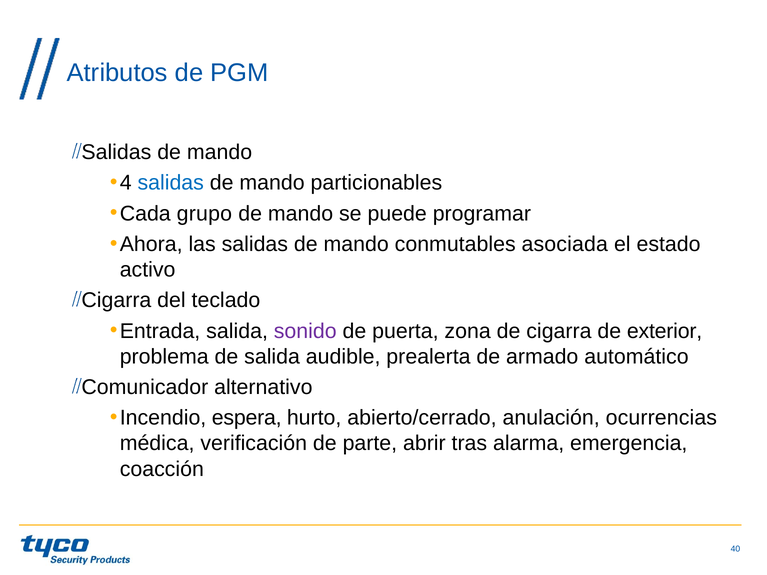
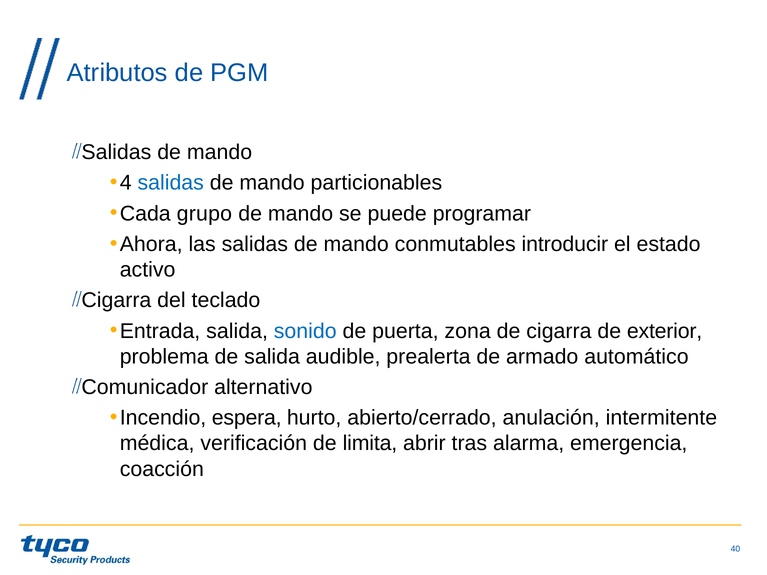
asociada: asociada -> introducir
sonido colour: purple -> blue
ocurrencias: ocurrencias -> intermitente
parte: parte -> limita
